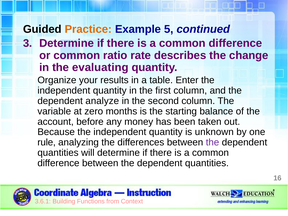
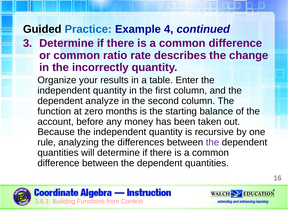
Practice colour: orange -> blue
5: 5 -> 4
evaluating: evaluating -> incorrectly
variable: variable -> function
unknown: unknown -> recursive
